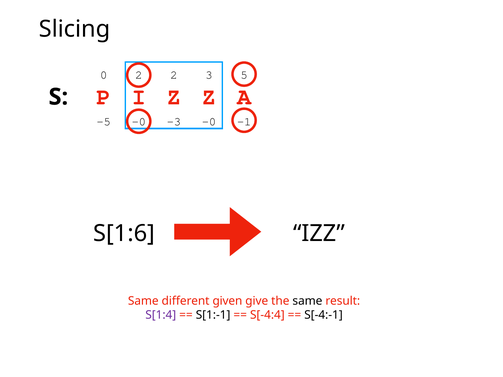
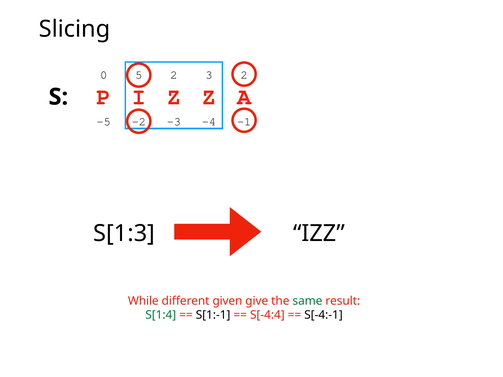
0 2: 2 -> 5
3 5: 5 -> 2
-5 -0: -0 -> -2
-3 -0: -0 -> -4
S[1:6: S[1:6 -> S[1:3
Same at (143, 301): Same -> While
same at (307, 301) colour: black -> green
S[1:4 colour: purple -> green
